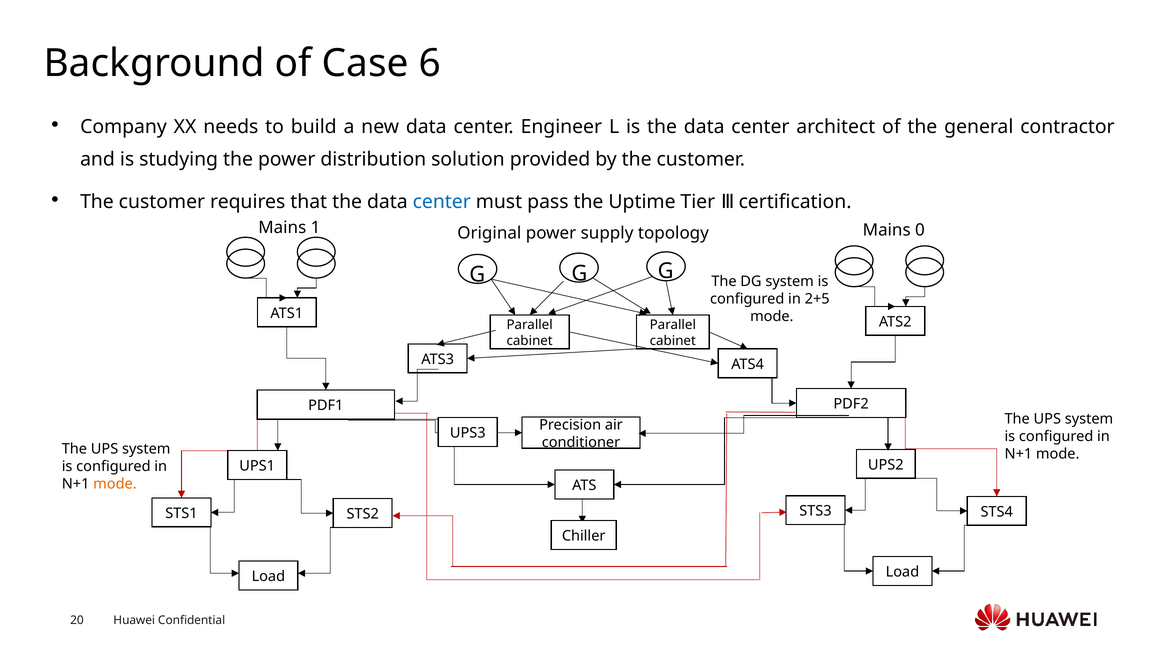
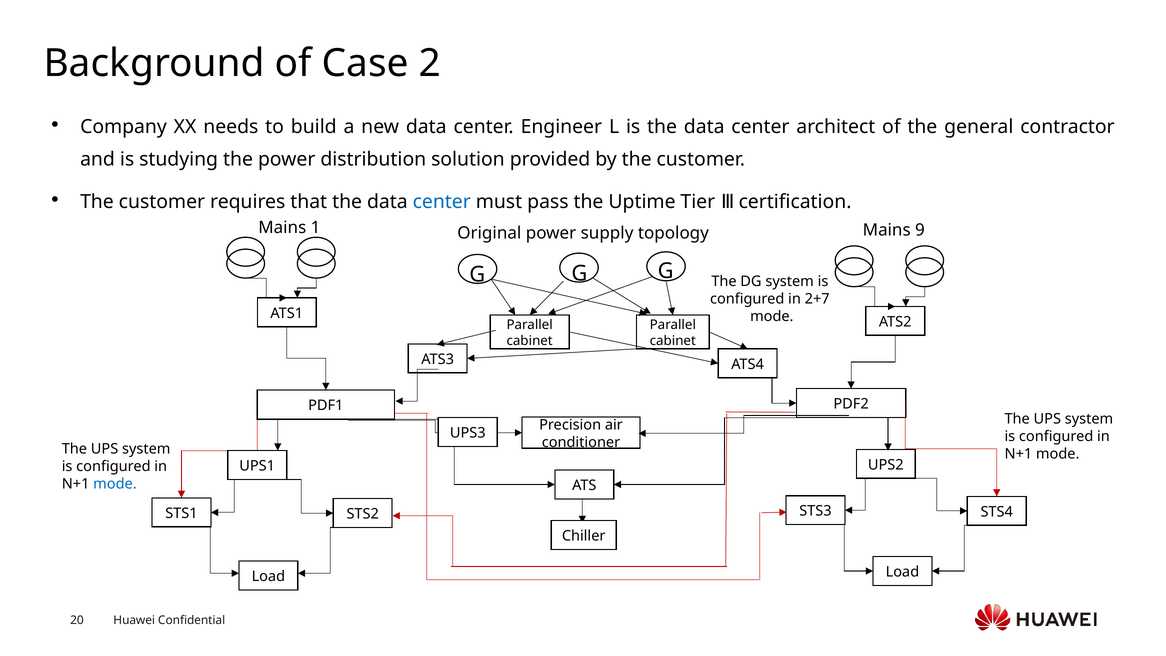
6: 6 -> 2
0: 0 -> 9
2+5: 2+5 -> 2+7
mode at (115, 484) colour: orange -> blue
